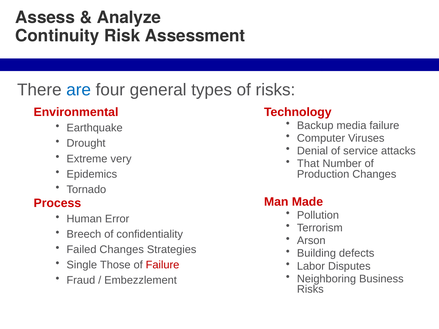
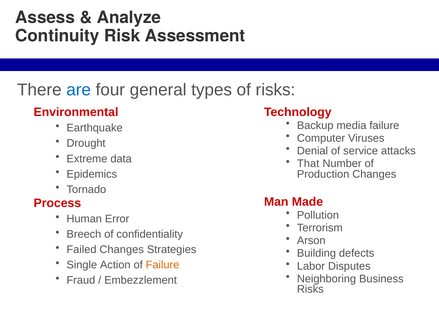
very: very -> data
Those: Those -> Action
Failure at (163, 265) colour: red -> orange
